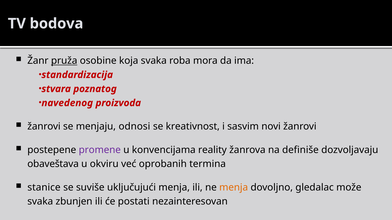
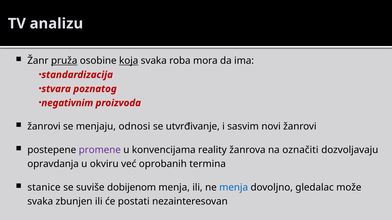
bodova: bodova -> analizu
koja underline: none -> present
navedenog: navedenog -> negativnim
kreativnost: kreativnost -> utvrđivanje
definiše: definiše -> označiti
obaveštava: obaveštava -> opravdanja
uključujući: uključujući -> dobijenom
menja at (234, 188) colour: orange -> blue
